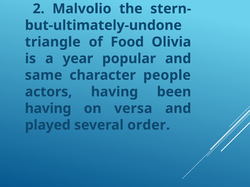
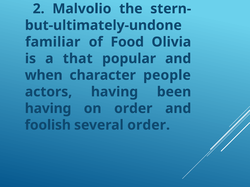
triangle: triangle -> familiar
year: year -> that
same: same -> when
on versa: versa -> order
played: played -> foolish
